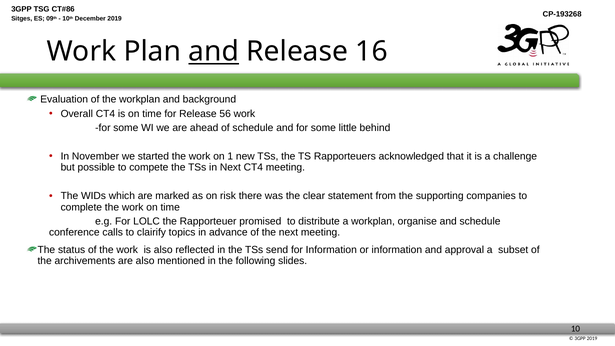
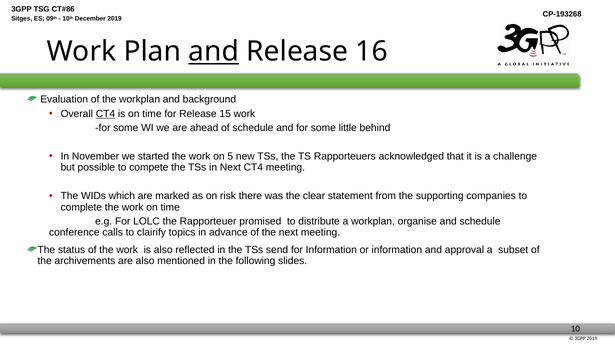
CT4 at (105, 114) underline: none -> present
56: 56 -> 15
1: 1 -> 5
